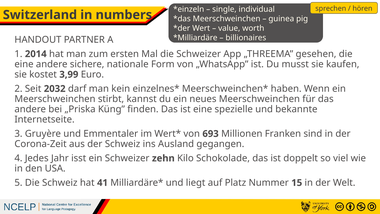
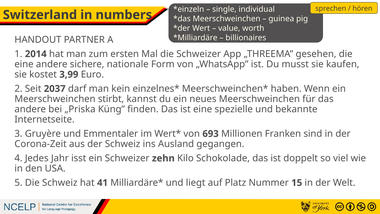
2032: 2032 -> 2037
